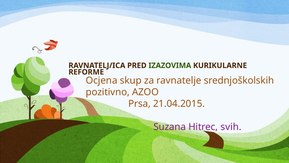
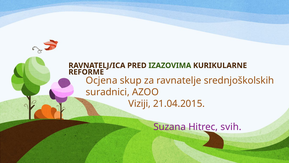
pozitivno: pozitivno -> suradnici
Prsa: Prsa -> Viziji
